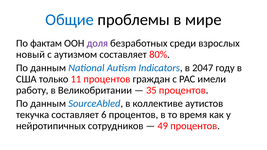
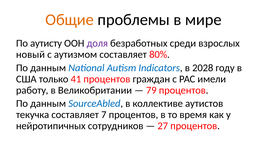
Общие colour: blue -> orange
фактам: фактам -> аутисту
2047: 2047 -> 2028
11: 11 -> 41
35: 35 -> 79
6: 6 -> 7
49: 49 -> 27
